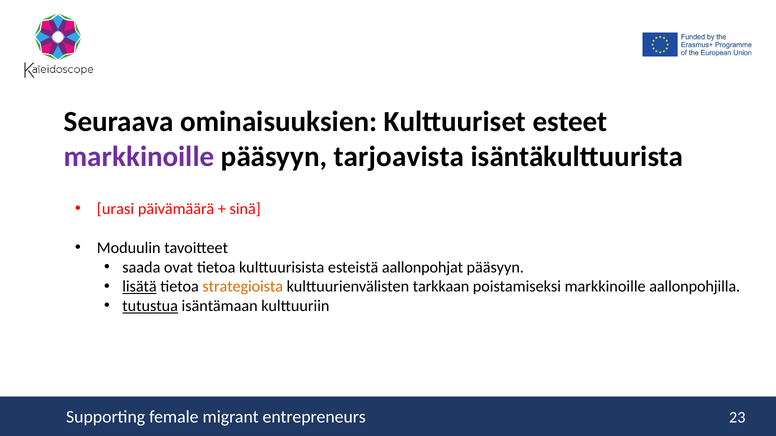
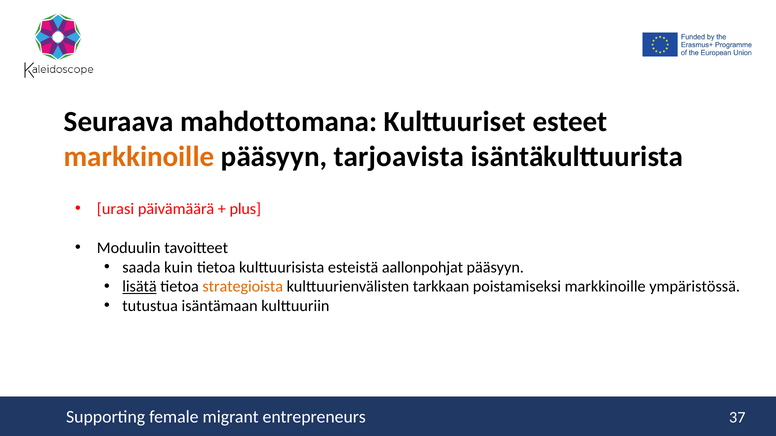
ominaisuuksien: ominaisuuksien -> mahdottomana
markkinoille at (139, 157) colour: purple -> orange
sinä: sinä -> plus
ovat: ovat -> kuin
aallonpohjilla: aallonpohjilla -> ympäristössä
tutustua underline: present -> none
23: 23 -> 37
